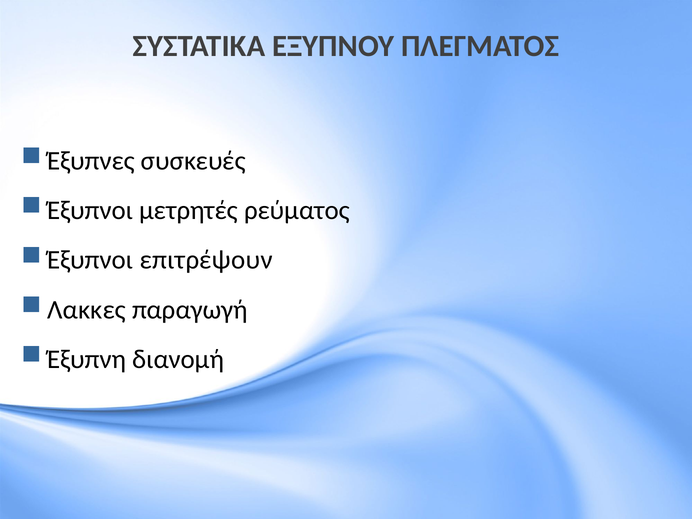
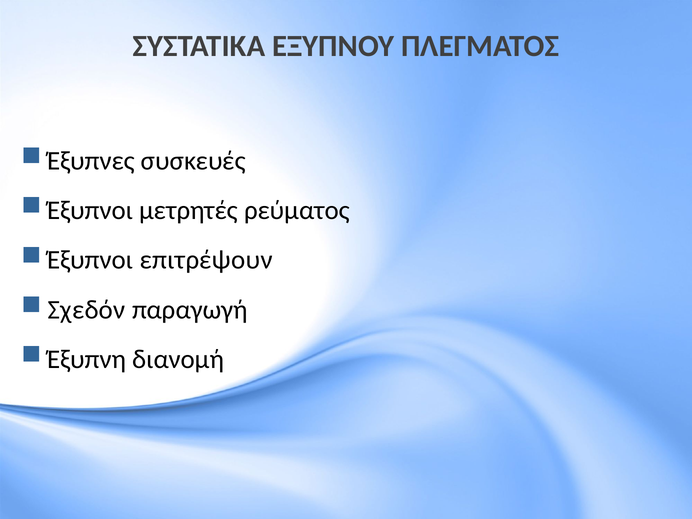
Λακκες: Λακκες -> Σχεδόν
